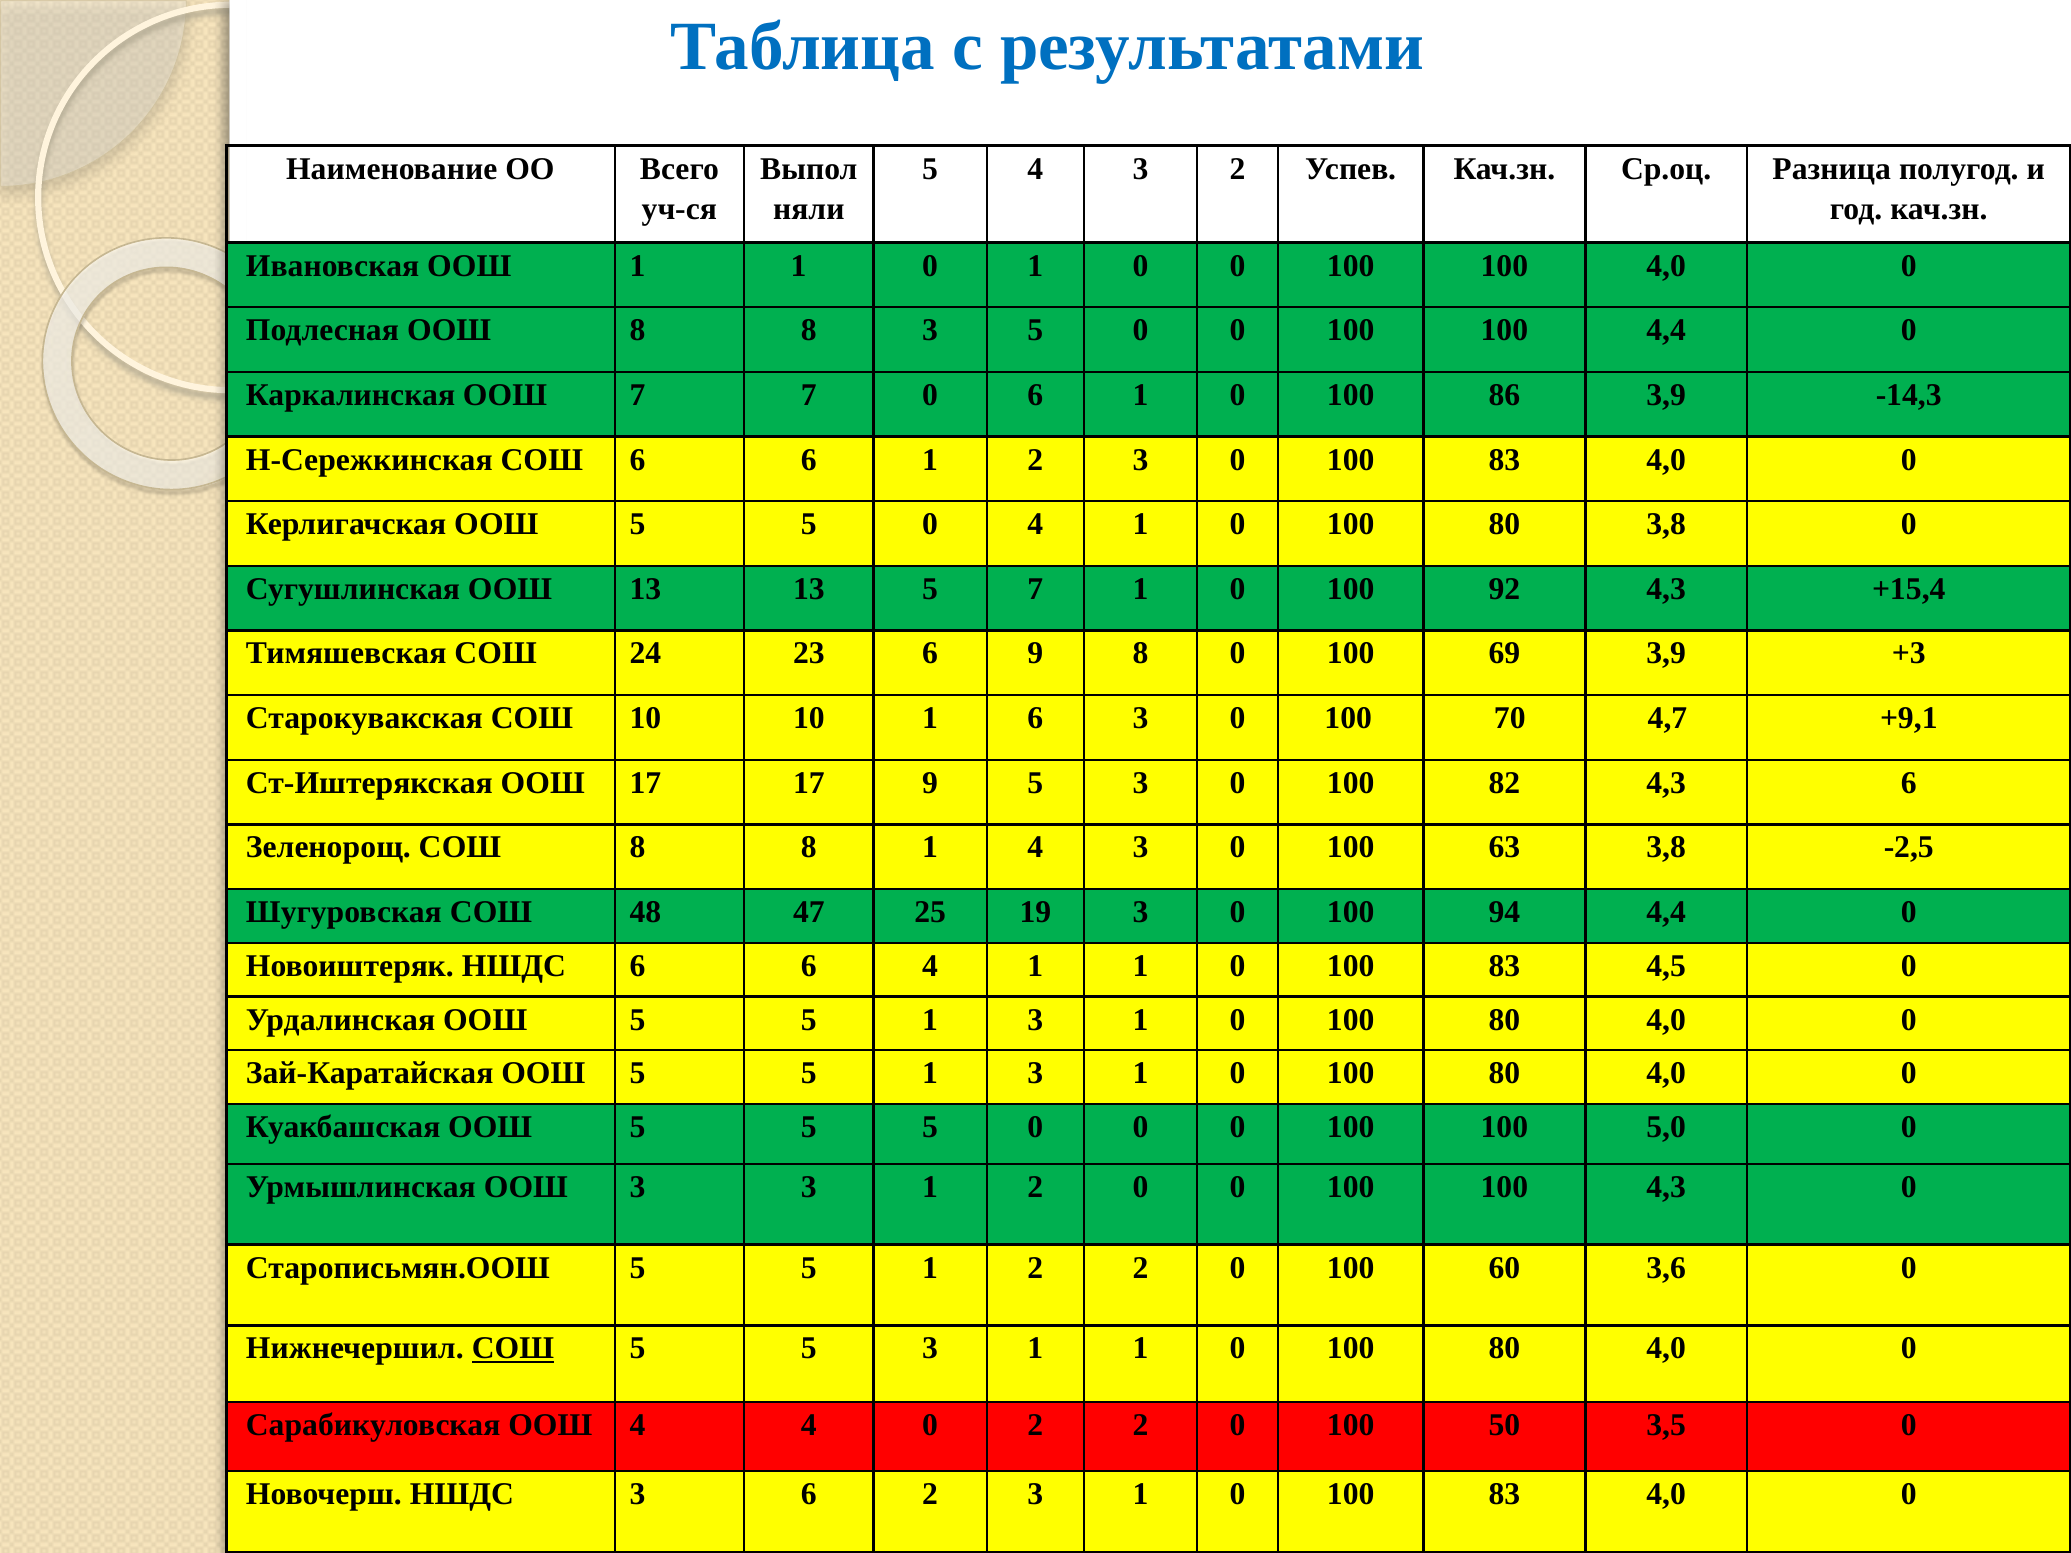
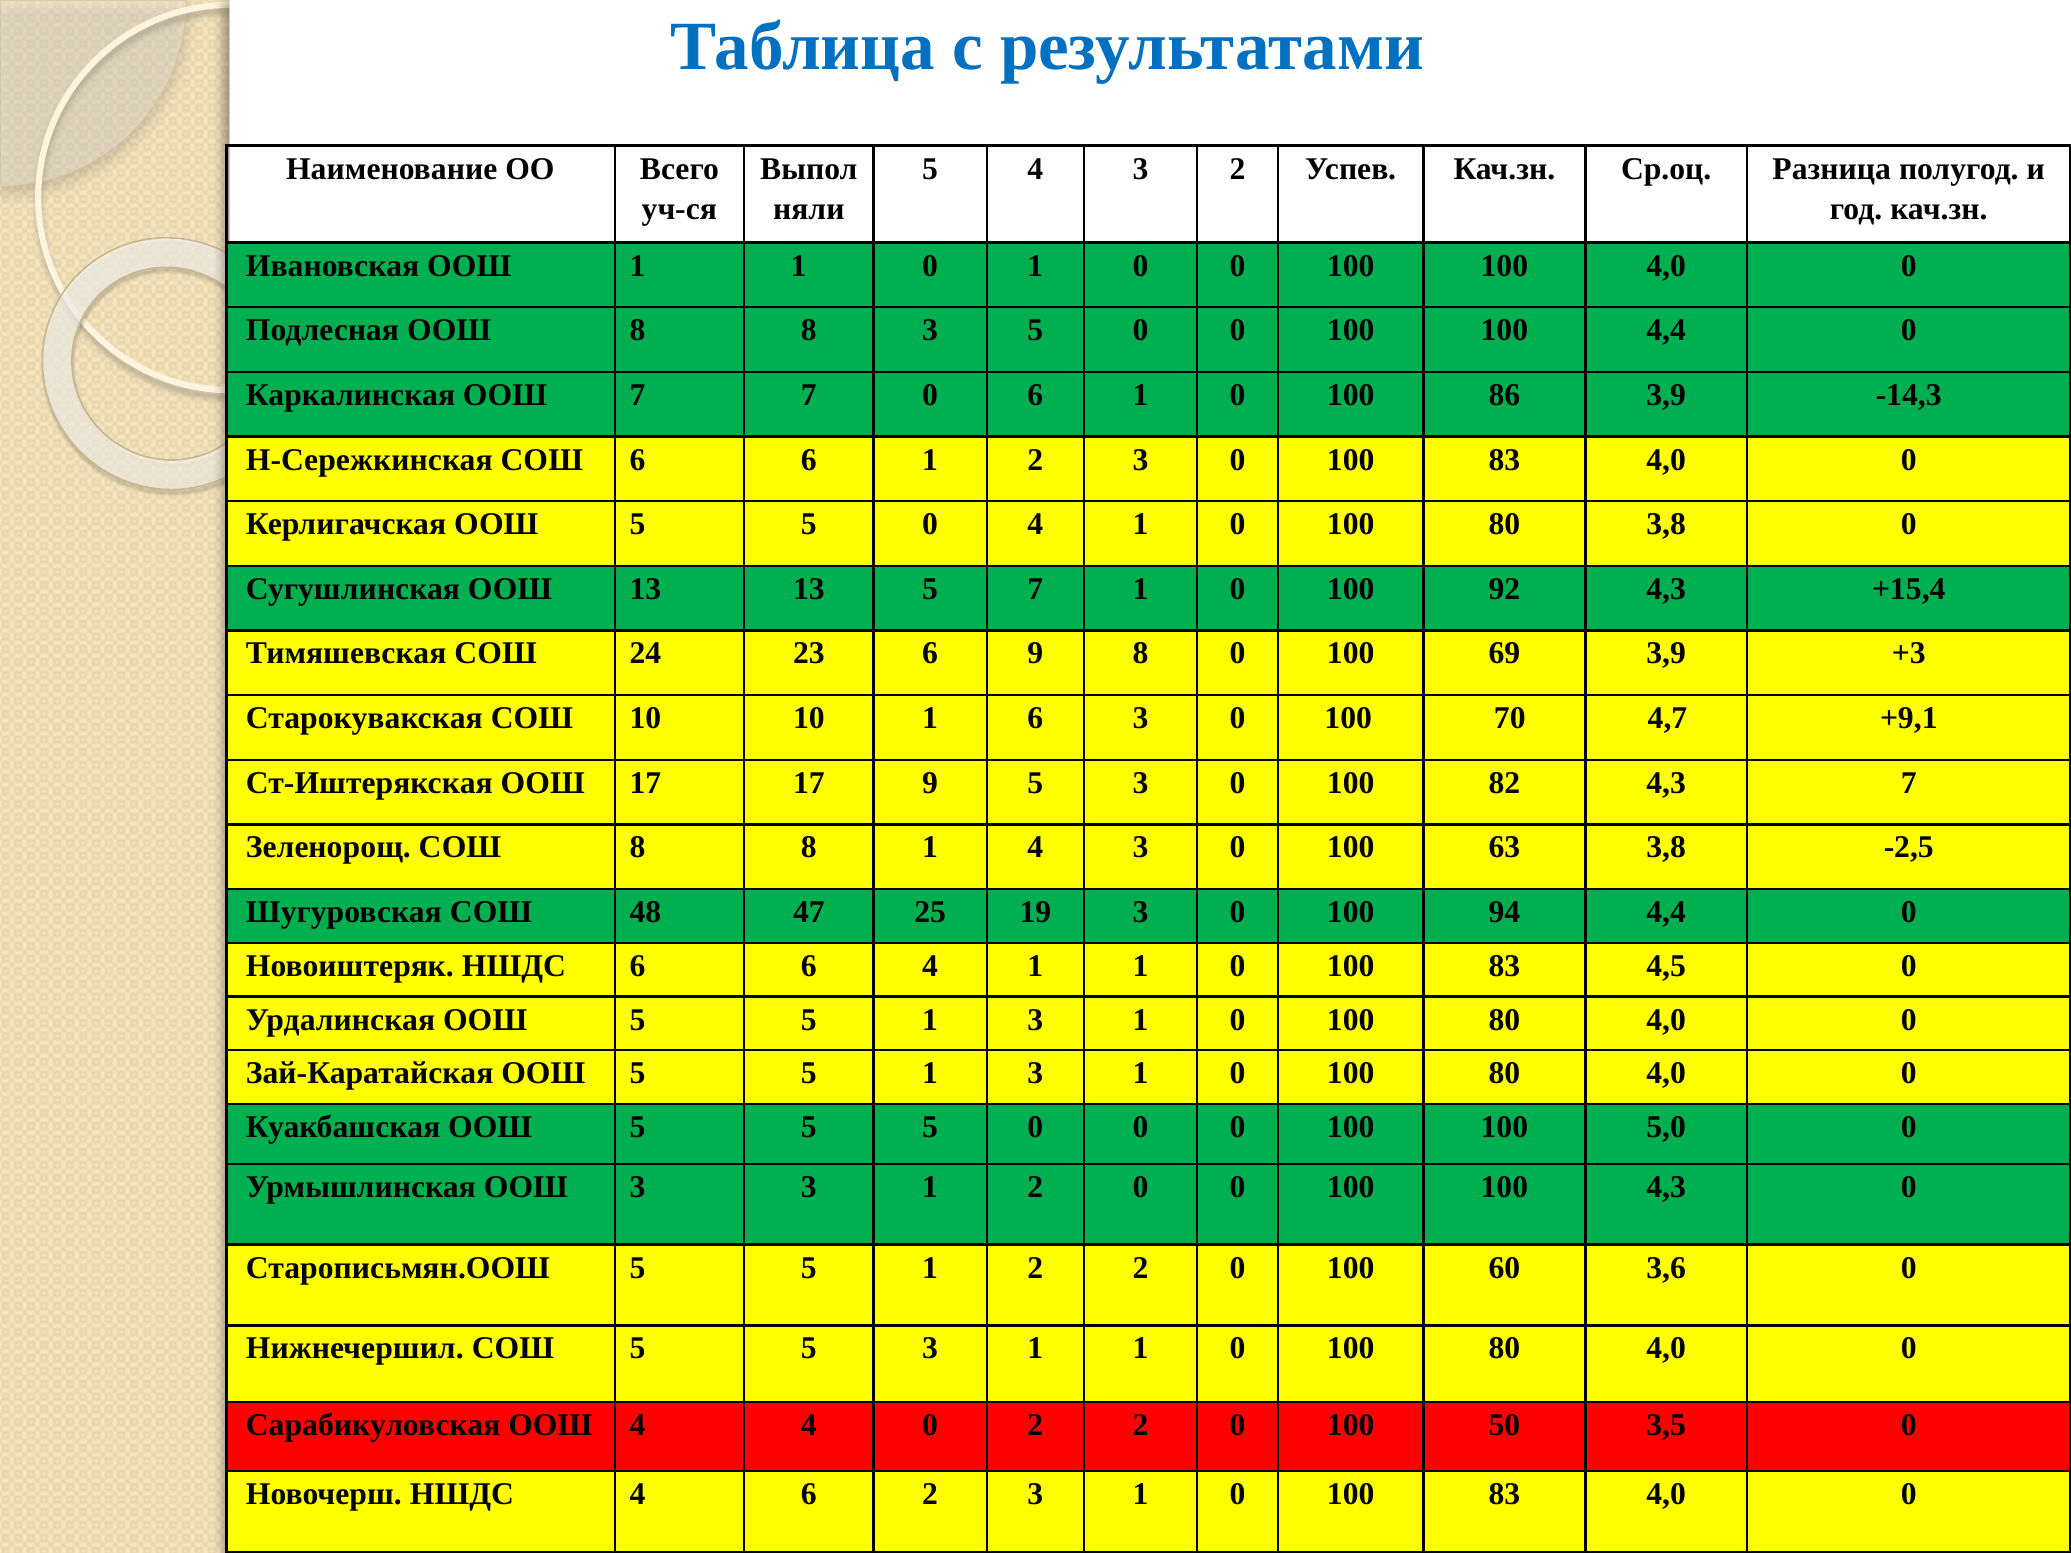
4,3 6: 6 -> 7
СОШ at (513, 1349) underline: present -> none
НШДС 3: 3 -> 4
